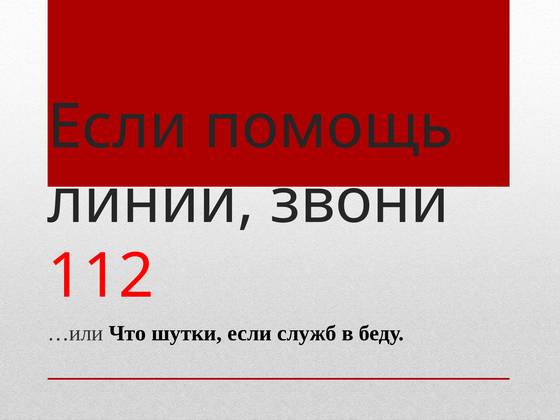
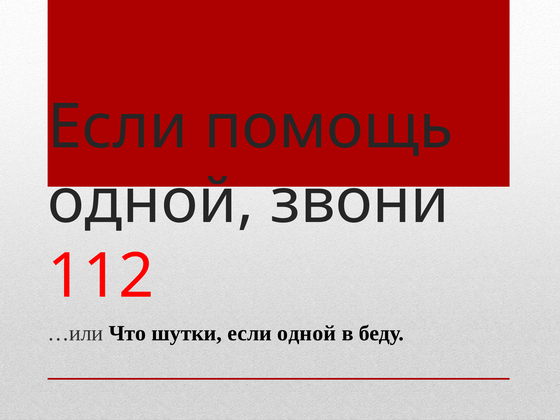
линии at (151, 202): линии -> одной
если служб: служб -> одной
